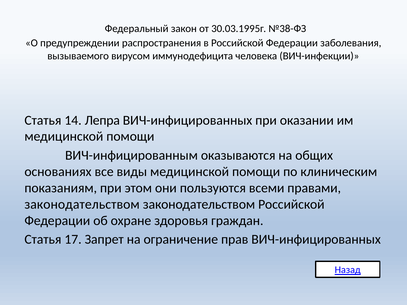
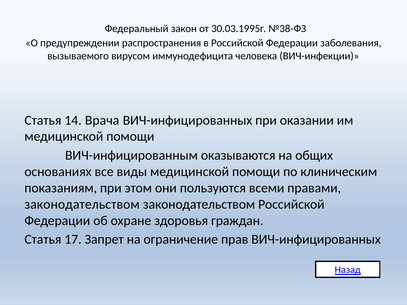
Лепра: Лепра -> Врача
